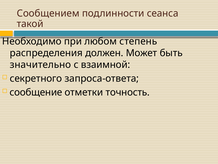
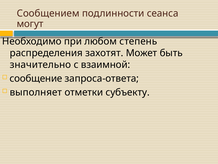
такой: такой -> могут
должен: должен -> захотят
секретного: секретного -> сообщение
сообщение: сообщение -> выполняет
точность: точность -> субъекту
